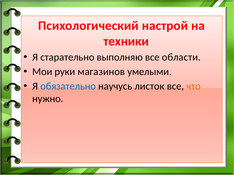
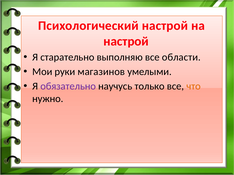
техники at (126, 41): техники -> настрой
обязательно colour: blue -> purple
листок: листок -> только
